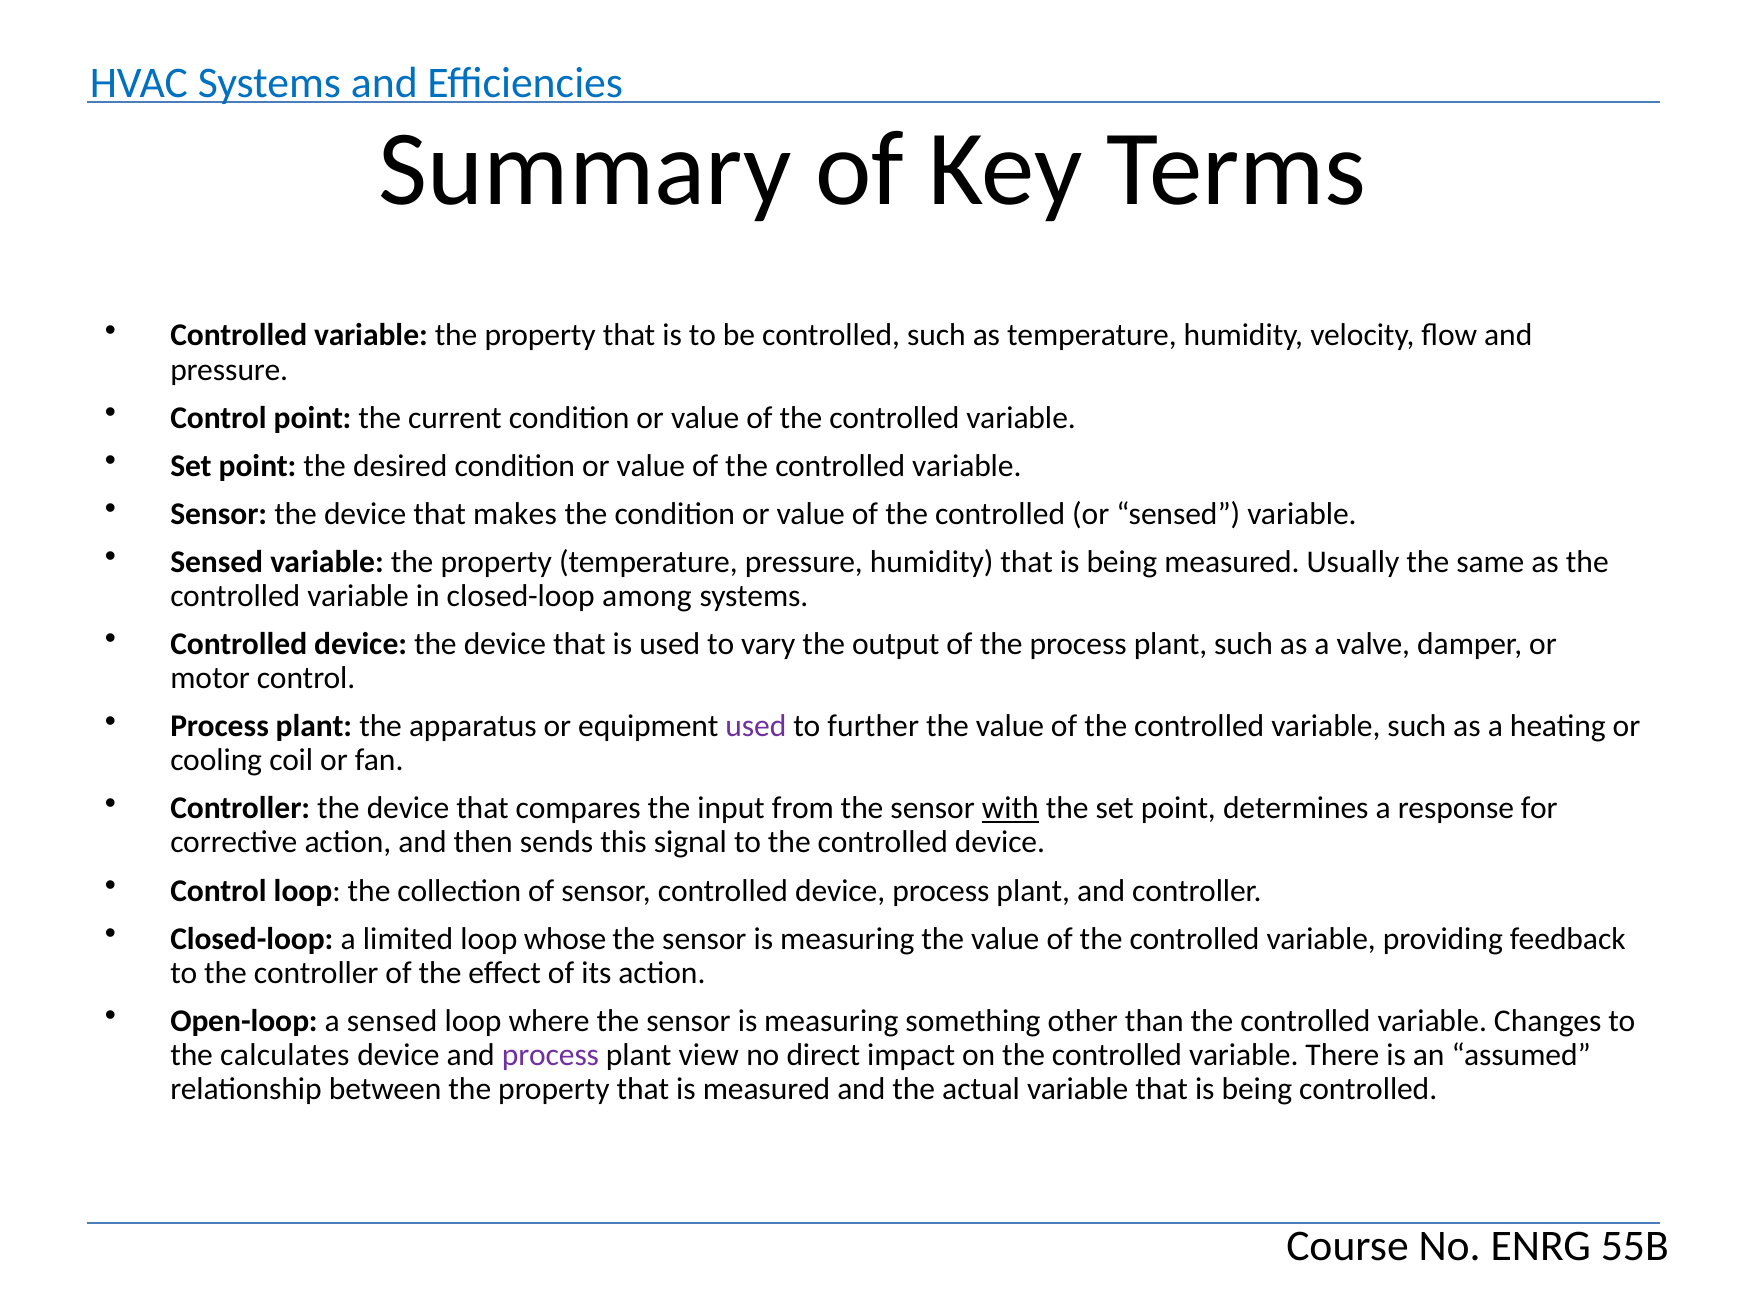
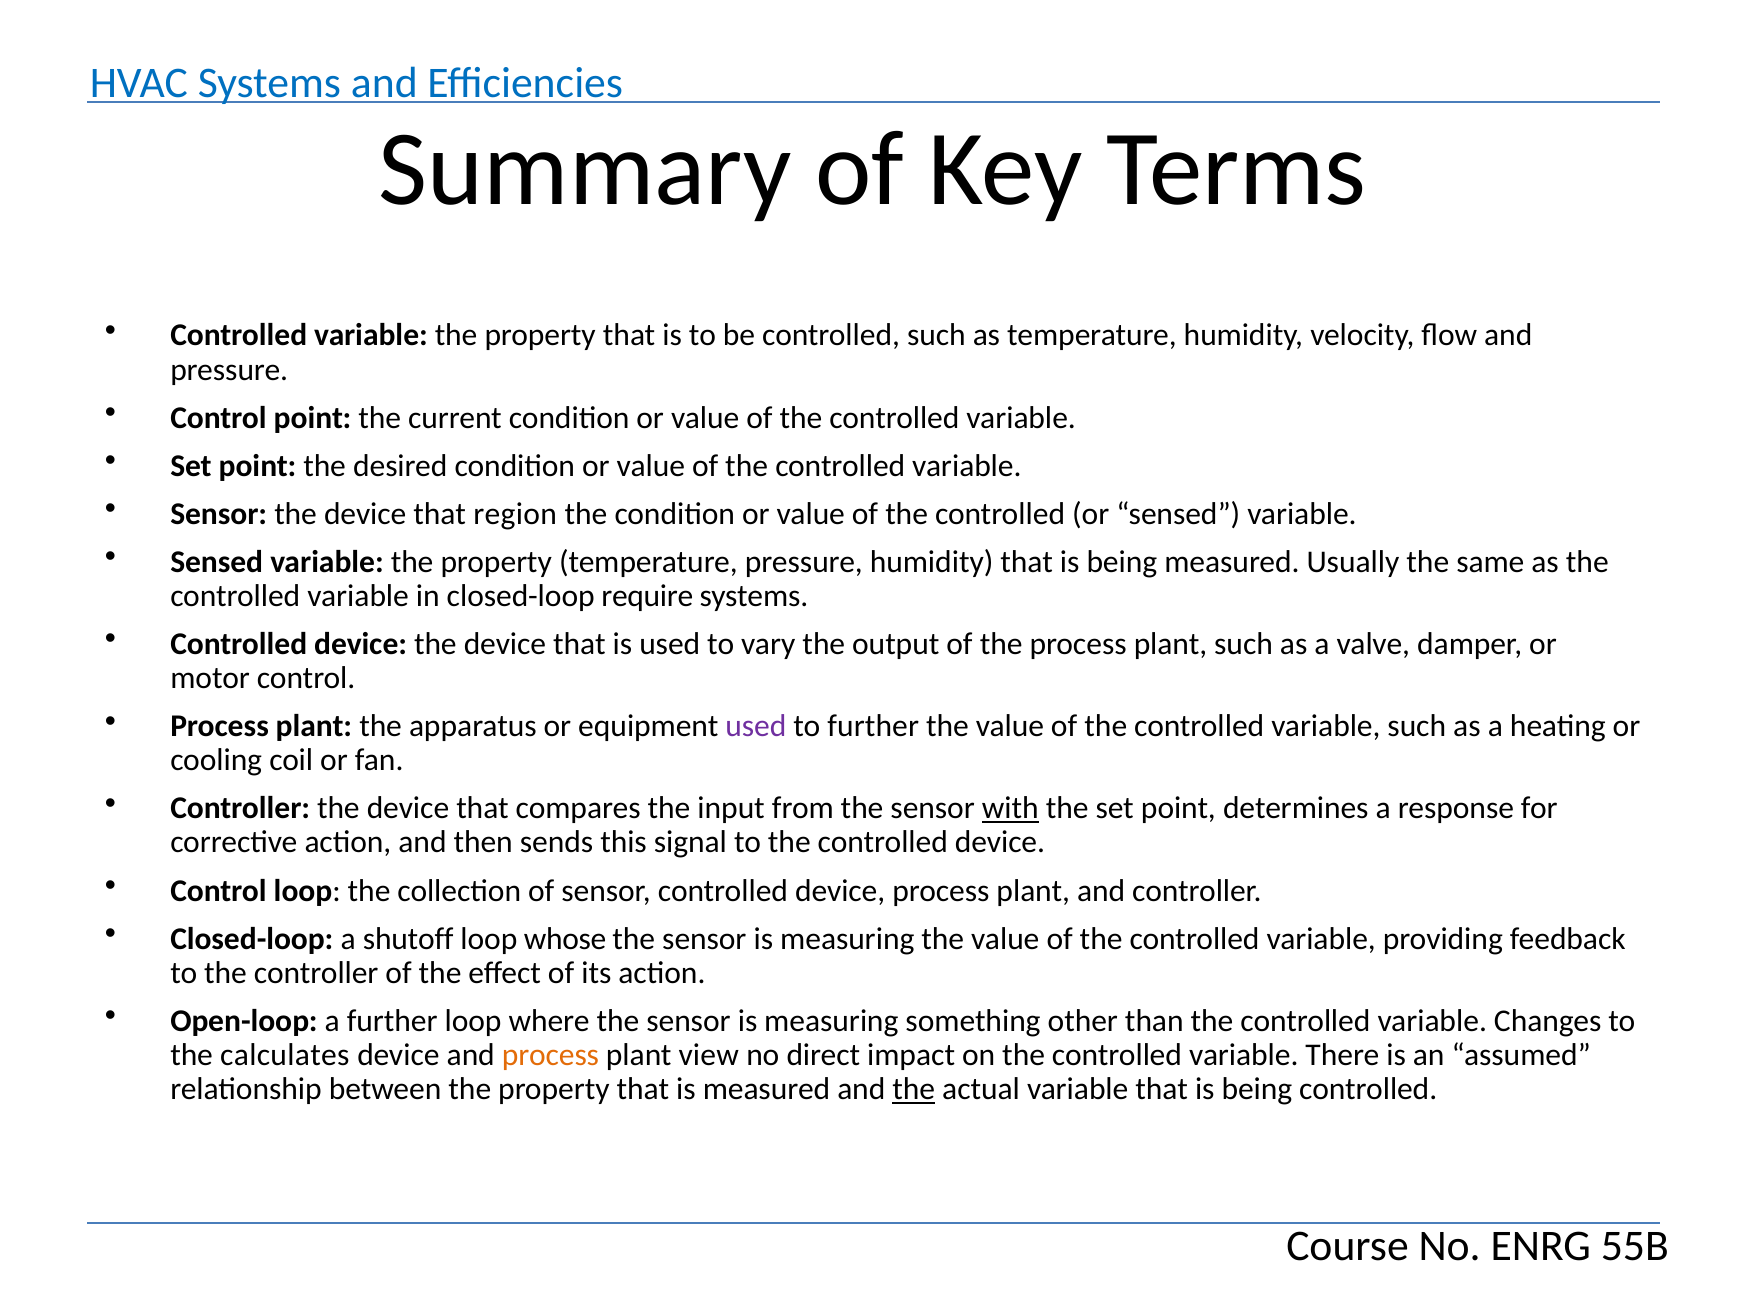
makes: makes -> region
among: among -> require
limited: limited -> shutoff
a sensed: sensed -> further
process at (550, 1055) colour: purple -> orange
the at (914, 1089) underline: none -> present
